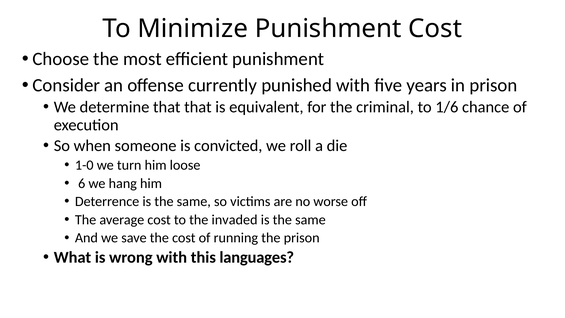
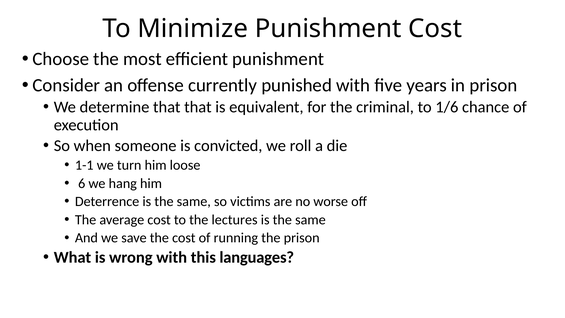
1-0: 1-0 -> 1-1
invaded: invaded -> lectures
